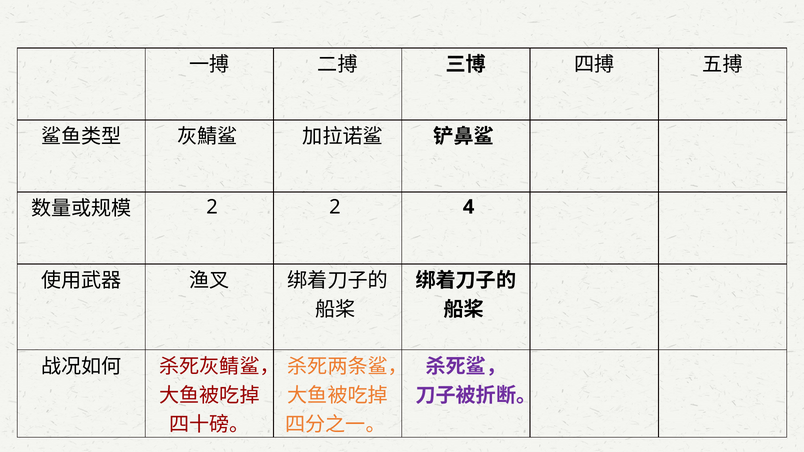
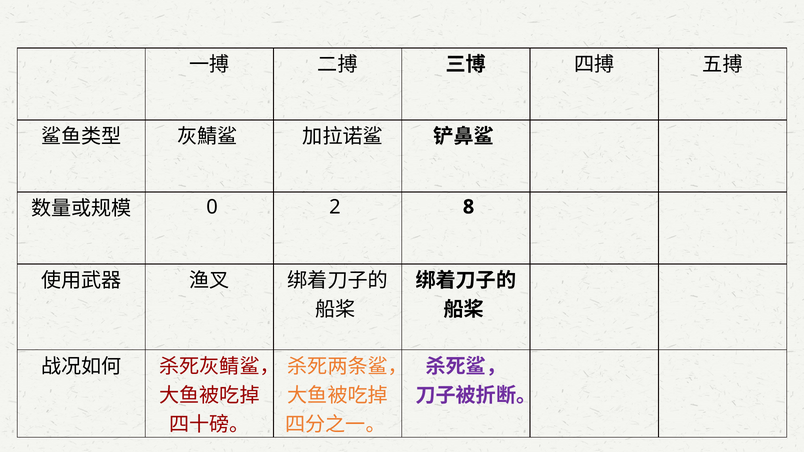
2 at (212, 207): 2 -> 0
4: 4 -> 8
